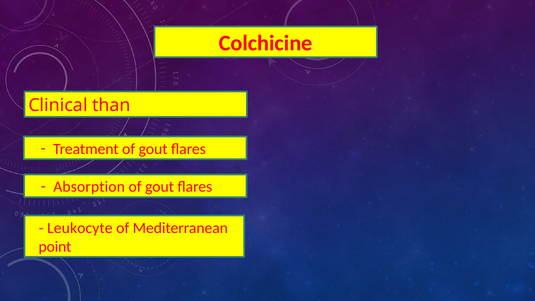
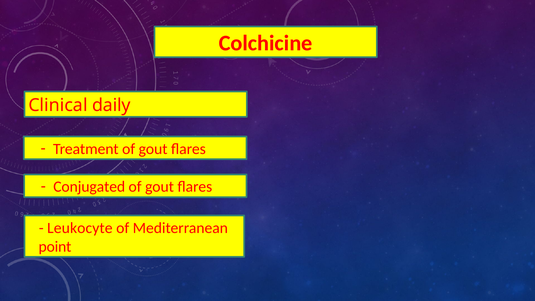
than: than -> daily
Absorption: Absorption -> Conjugated
